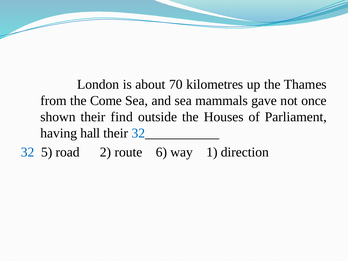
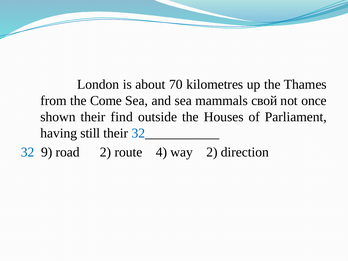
gave: gave -> свой
hall: hall -> still
5: 5 -> 9
6: 6 -> 4
way 1: 1 -> 2
